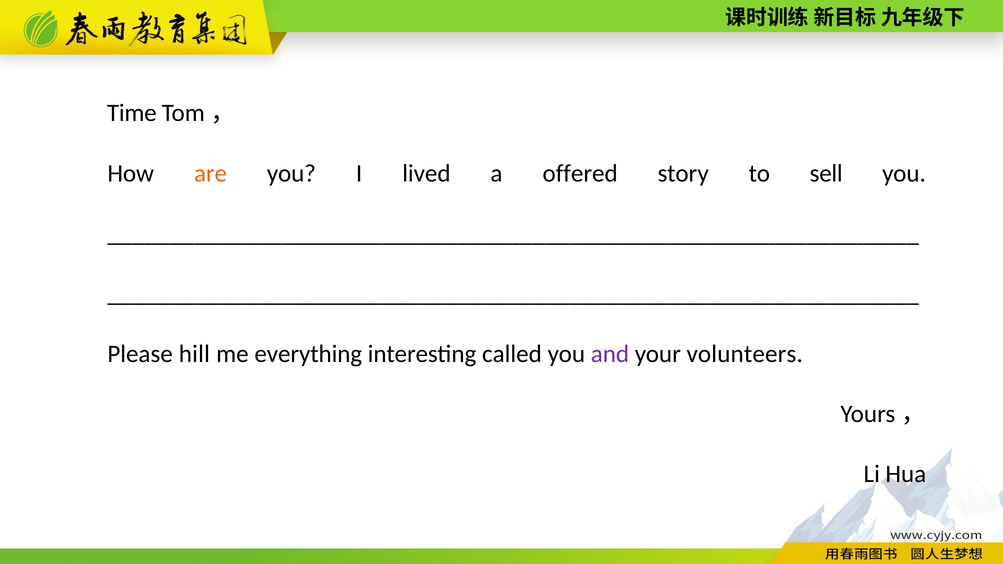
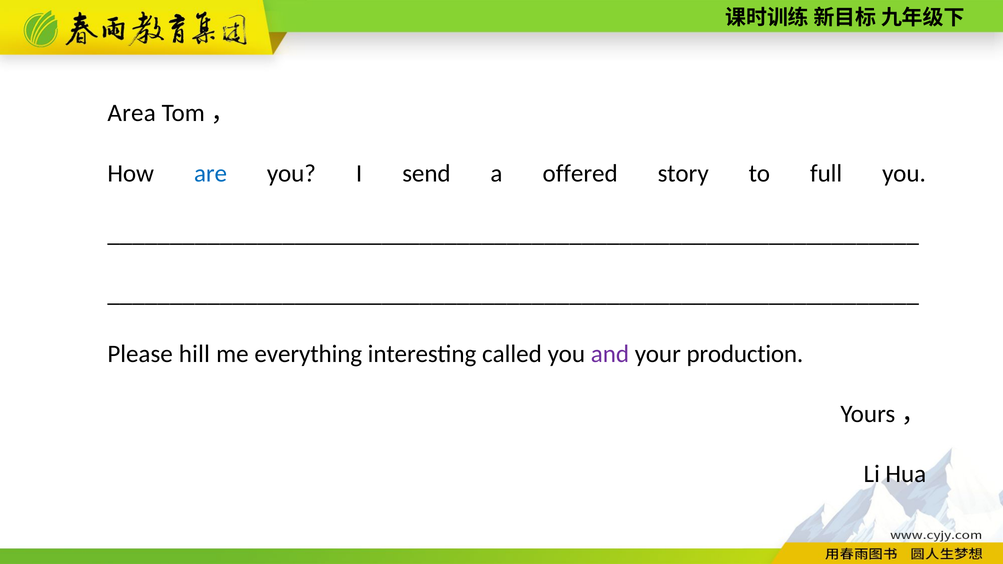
Time: Time -> Area
are colour: orange -> blue
lived: lived -> send
sell: sell -> full
volunteers: volunteers -> production
